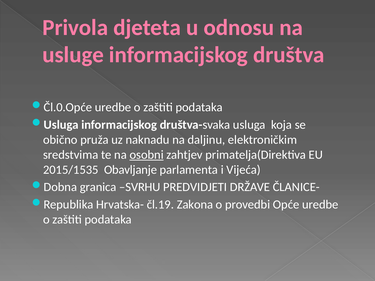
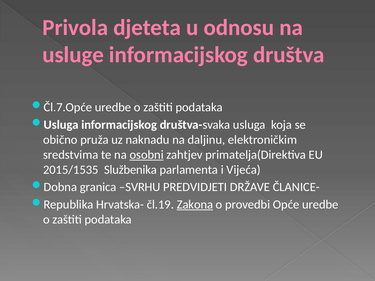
Čl.0.Opće: Čl.0.Opće -> Čl.7.Opće
Obavljanje: Obavljanje -> Službenika
Zakona underline: none -> present
